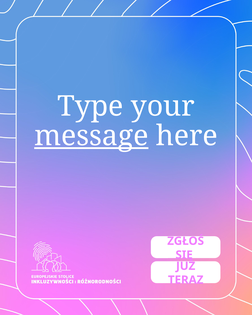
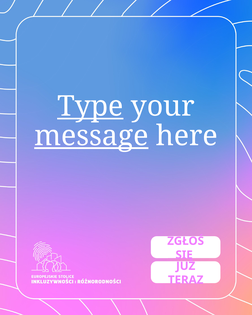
Type underline: none -> present
